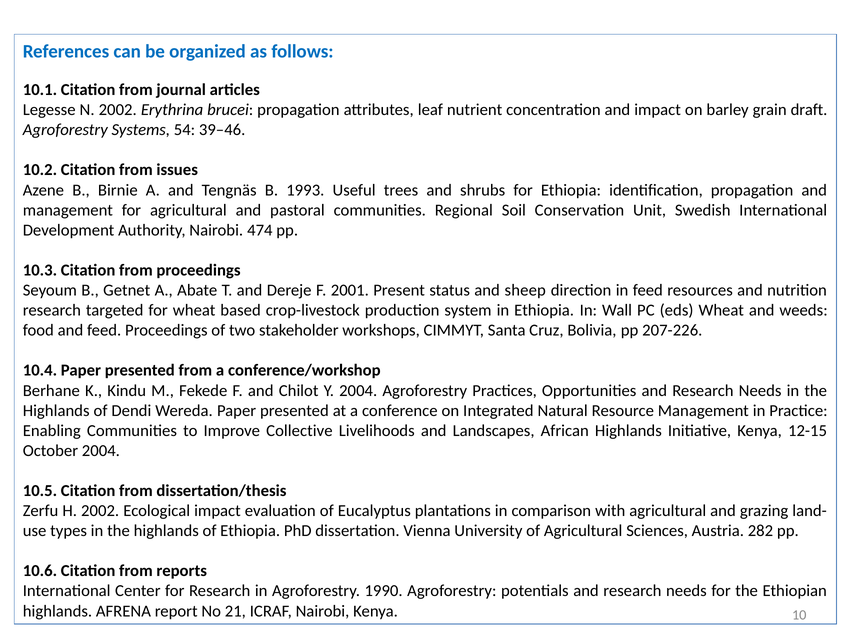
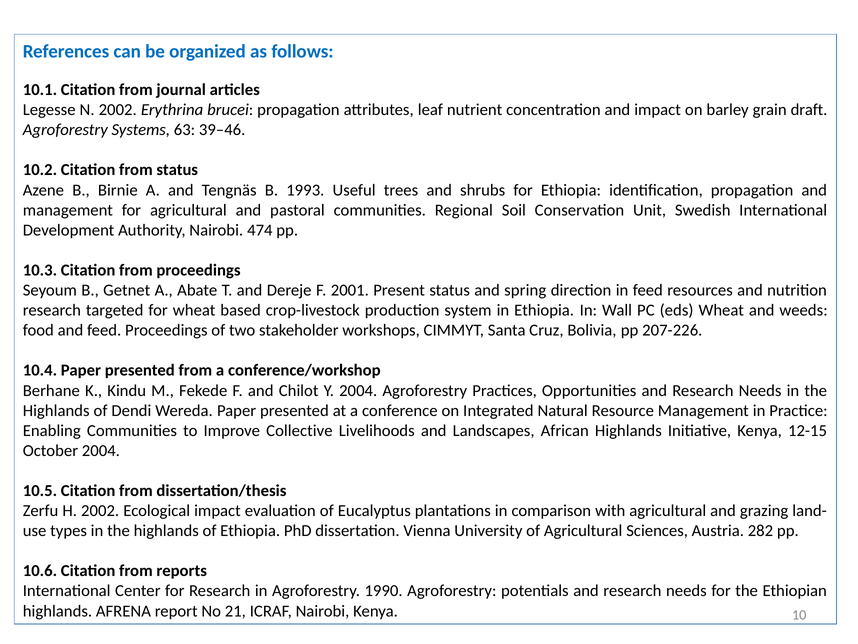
54: 54 -> 63
from issues: issues -> status
sheep: sheep -> spring
